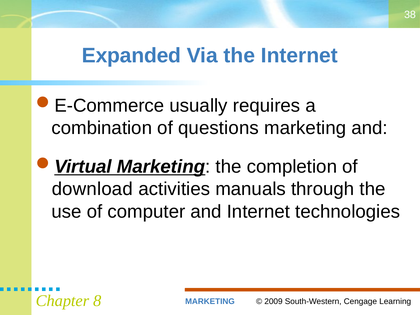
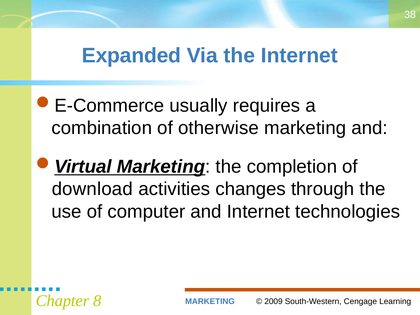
questions: questions -> otherwise
manuals: manuals -> changes
